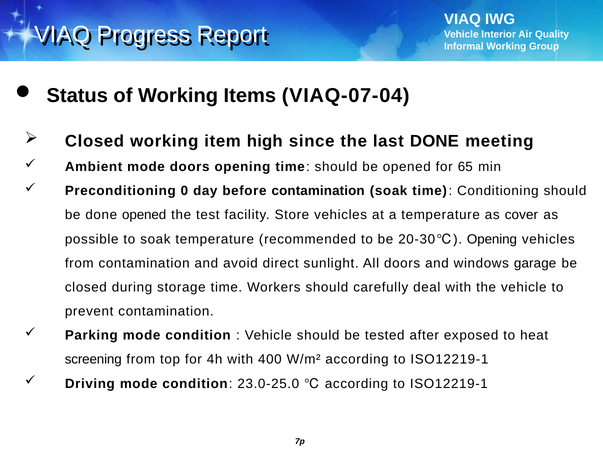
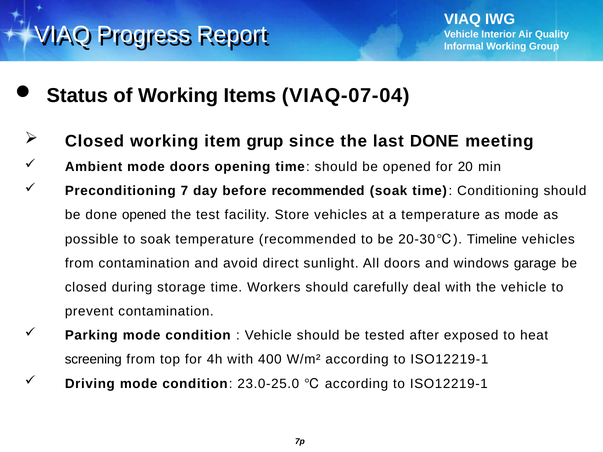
high: high -> grup
65: 65 -> 20
0: 0 -> 7
before contamination: contamination -> recommended
as cover: cover -> mode
Opening at (492, 239): Opening -> Timeline
